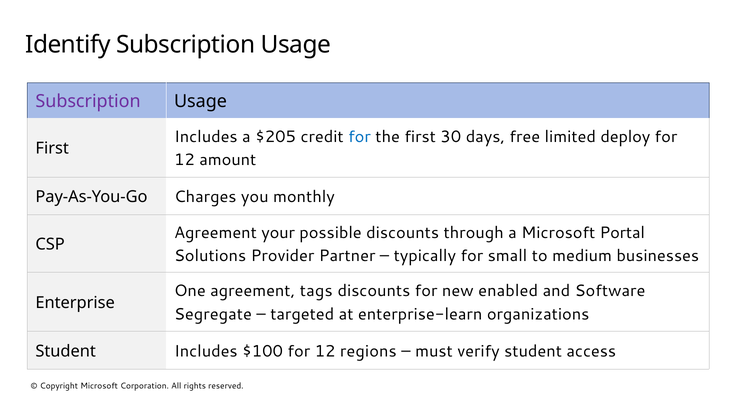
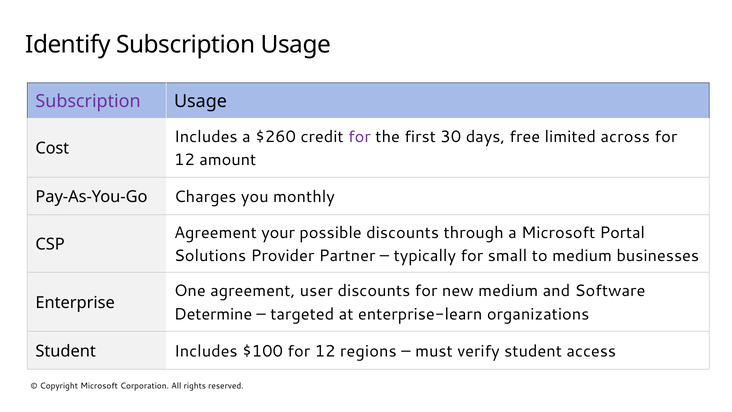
$205: $205 -> $260
for at (360, 137) colour: blue -> purple
deploy: deploy -> across
First at (52, 148): First -> Cost
tags: tags -> user
new enabled: enabled -> medium
Segregate: Segregate -> Determine
